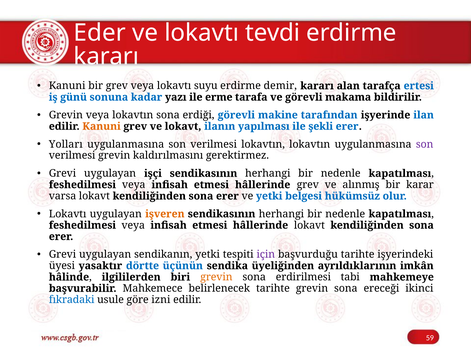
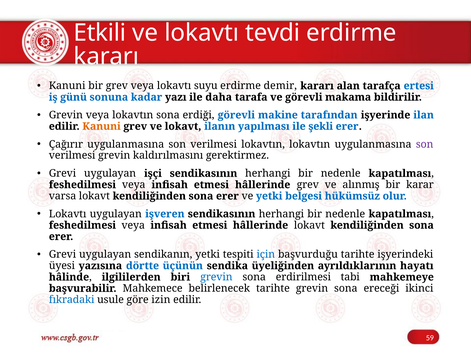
Eder: Eder -> Etkili
erme: erme -> daha
Yolları: Yolları -> Çağırır
işveren colour: orange -> blue
için colour: purple -> blue
yasaktır: yasaktır -> yazısına
imkân: imkân -> hayatı
grevin at (216, 276) colour: orange -> blue
izni: izni -> izin
